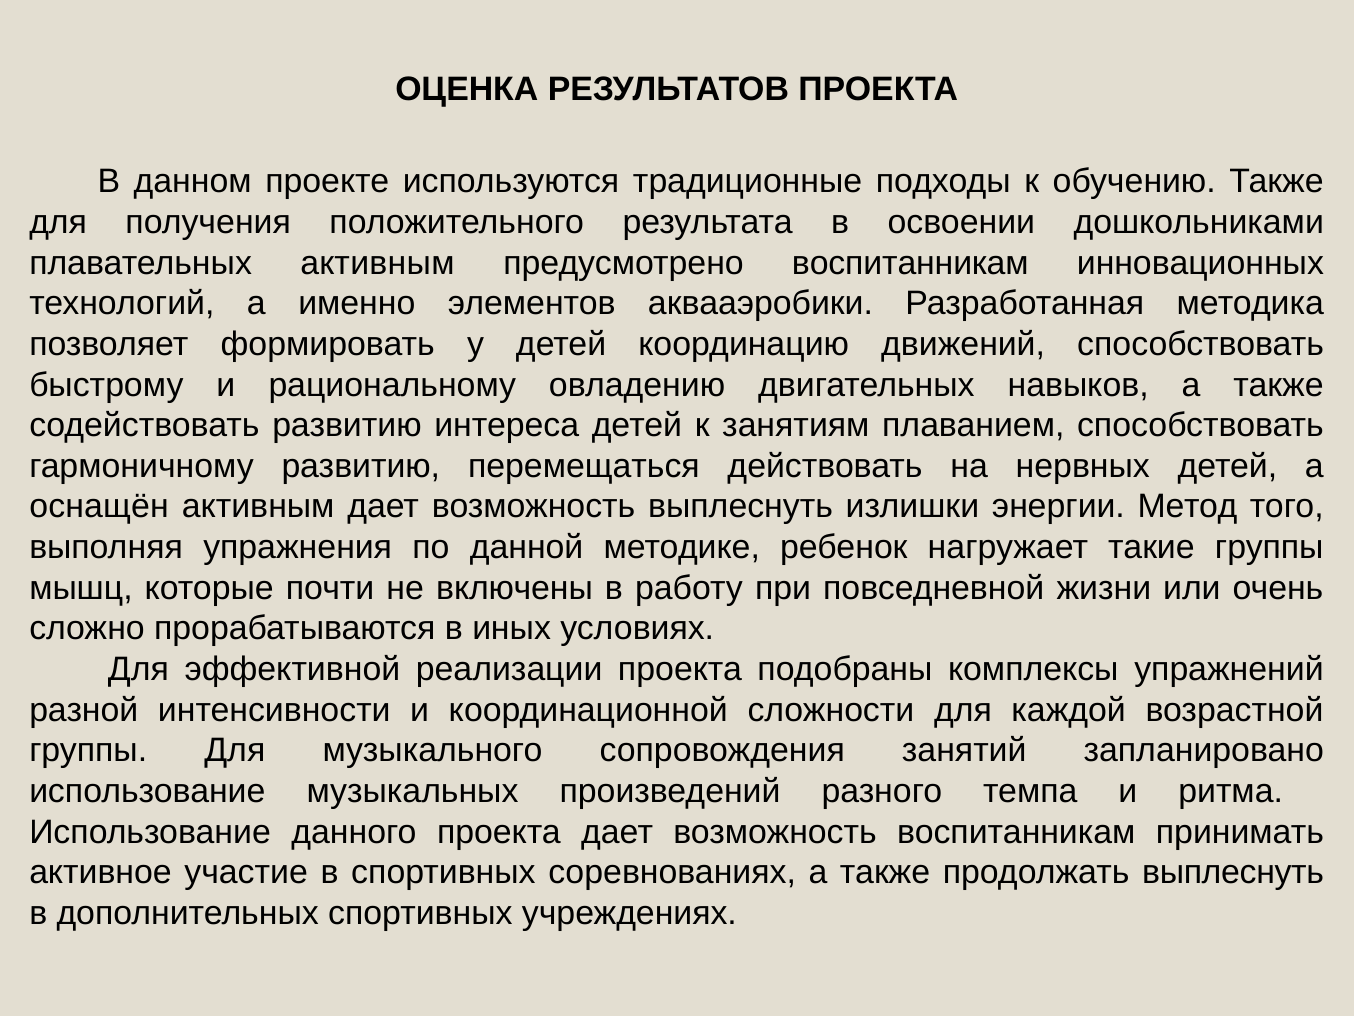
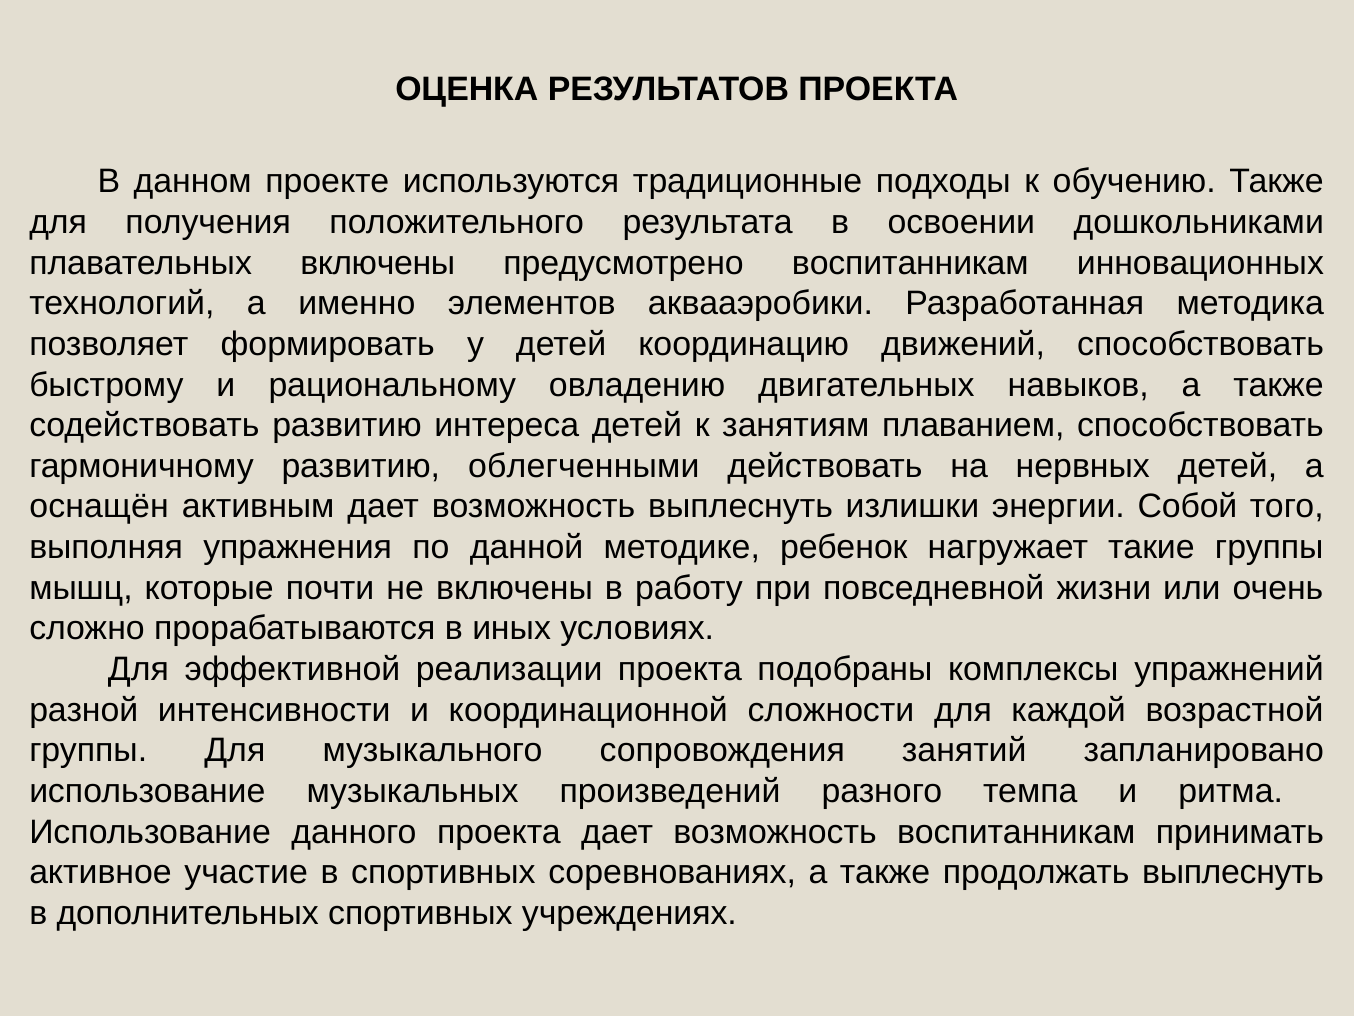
плавательных активным: активным -> включены
перемещаться: перемещаться -> облегченными
Метод: Метод -> Собой
